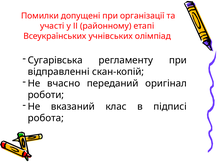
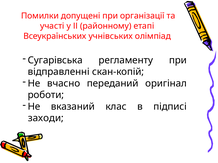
робота: робота -> заходи
